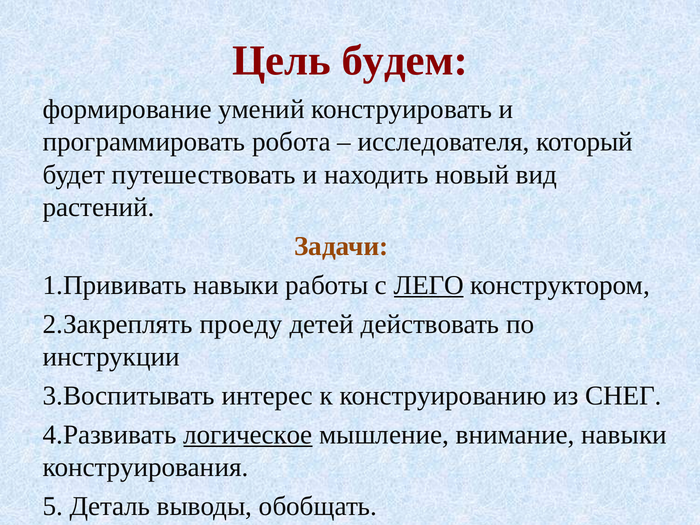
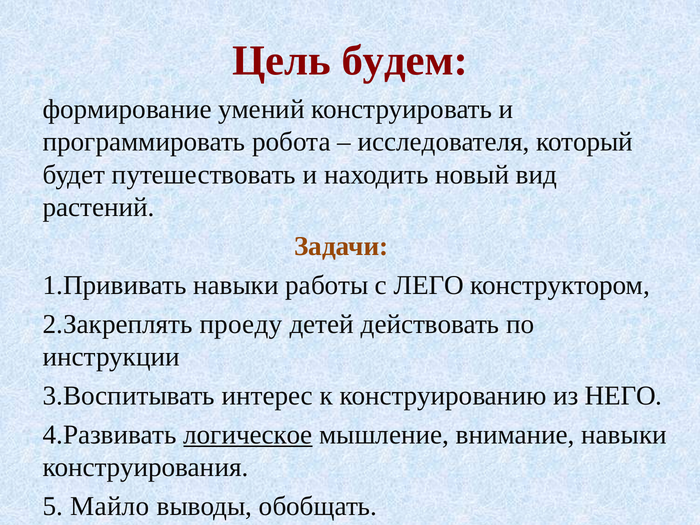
ЛЕГО underline: present -> none
СНЕГ: СНЕГ -> НЕГО
Деталь: Деталь -> Майло
